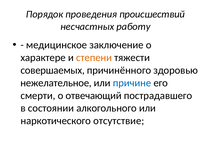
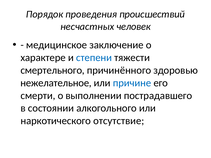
работу: работу -> человек
степени colour: orange -> blue
совершаемых: совершаемых -> смертельного
отвечающий: отвечающий -> выполнении
